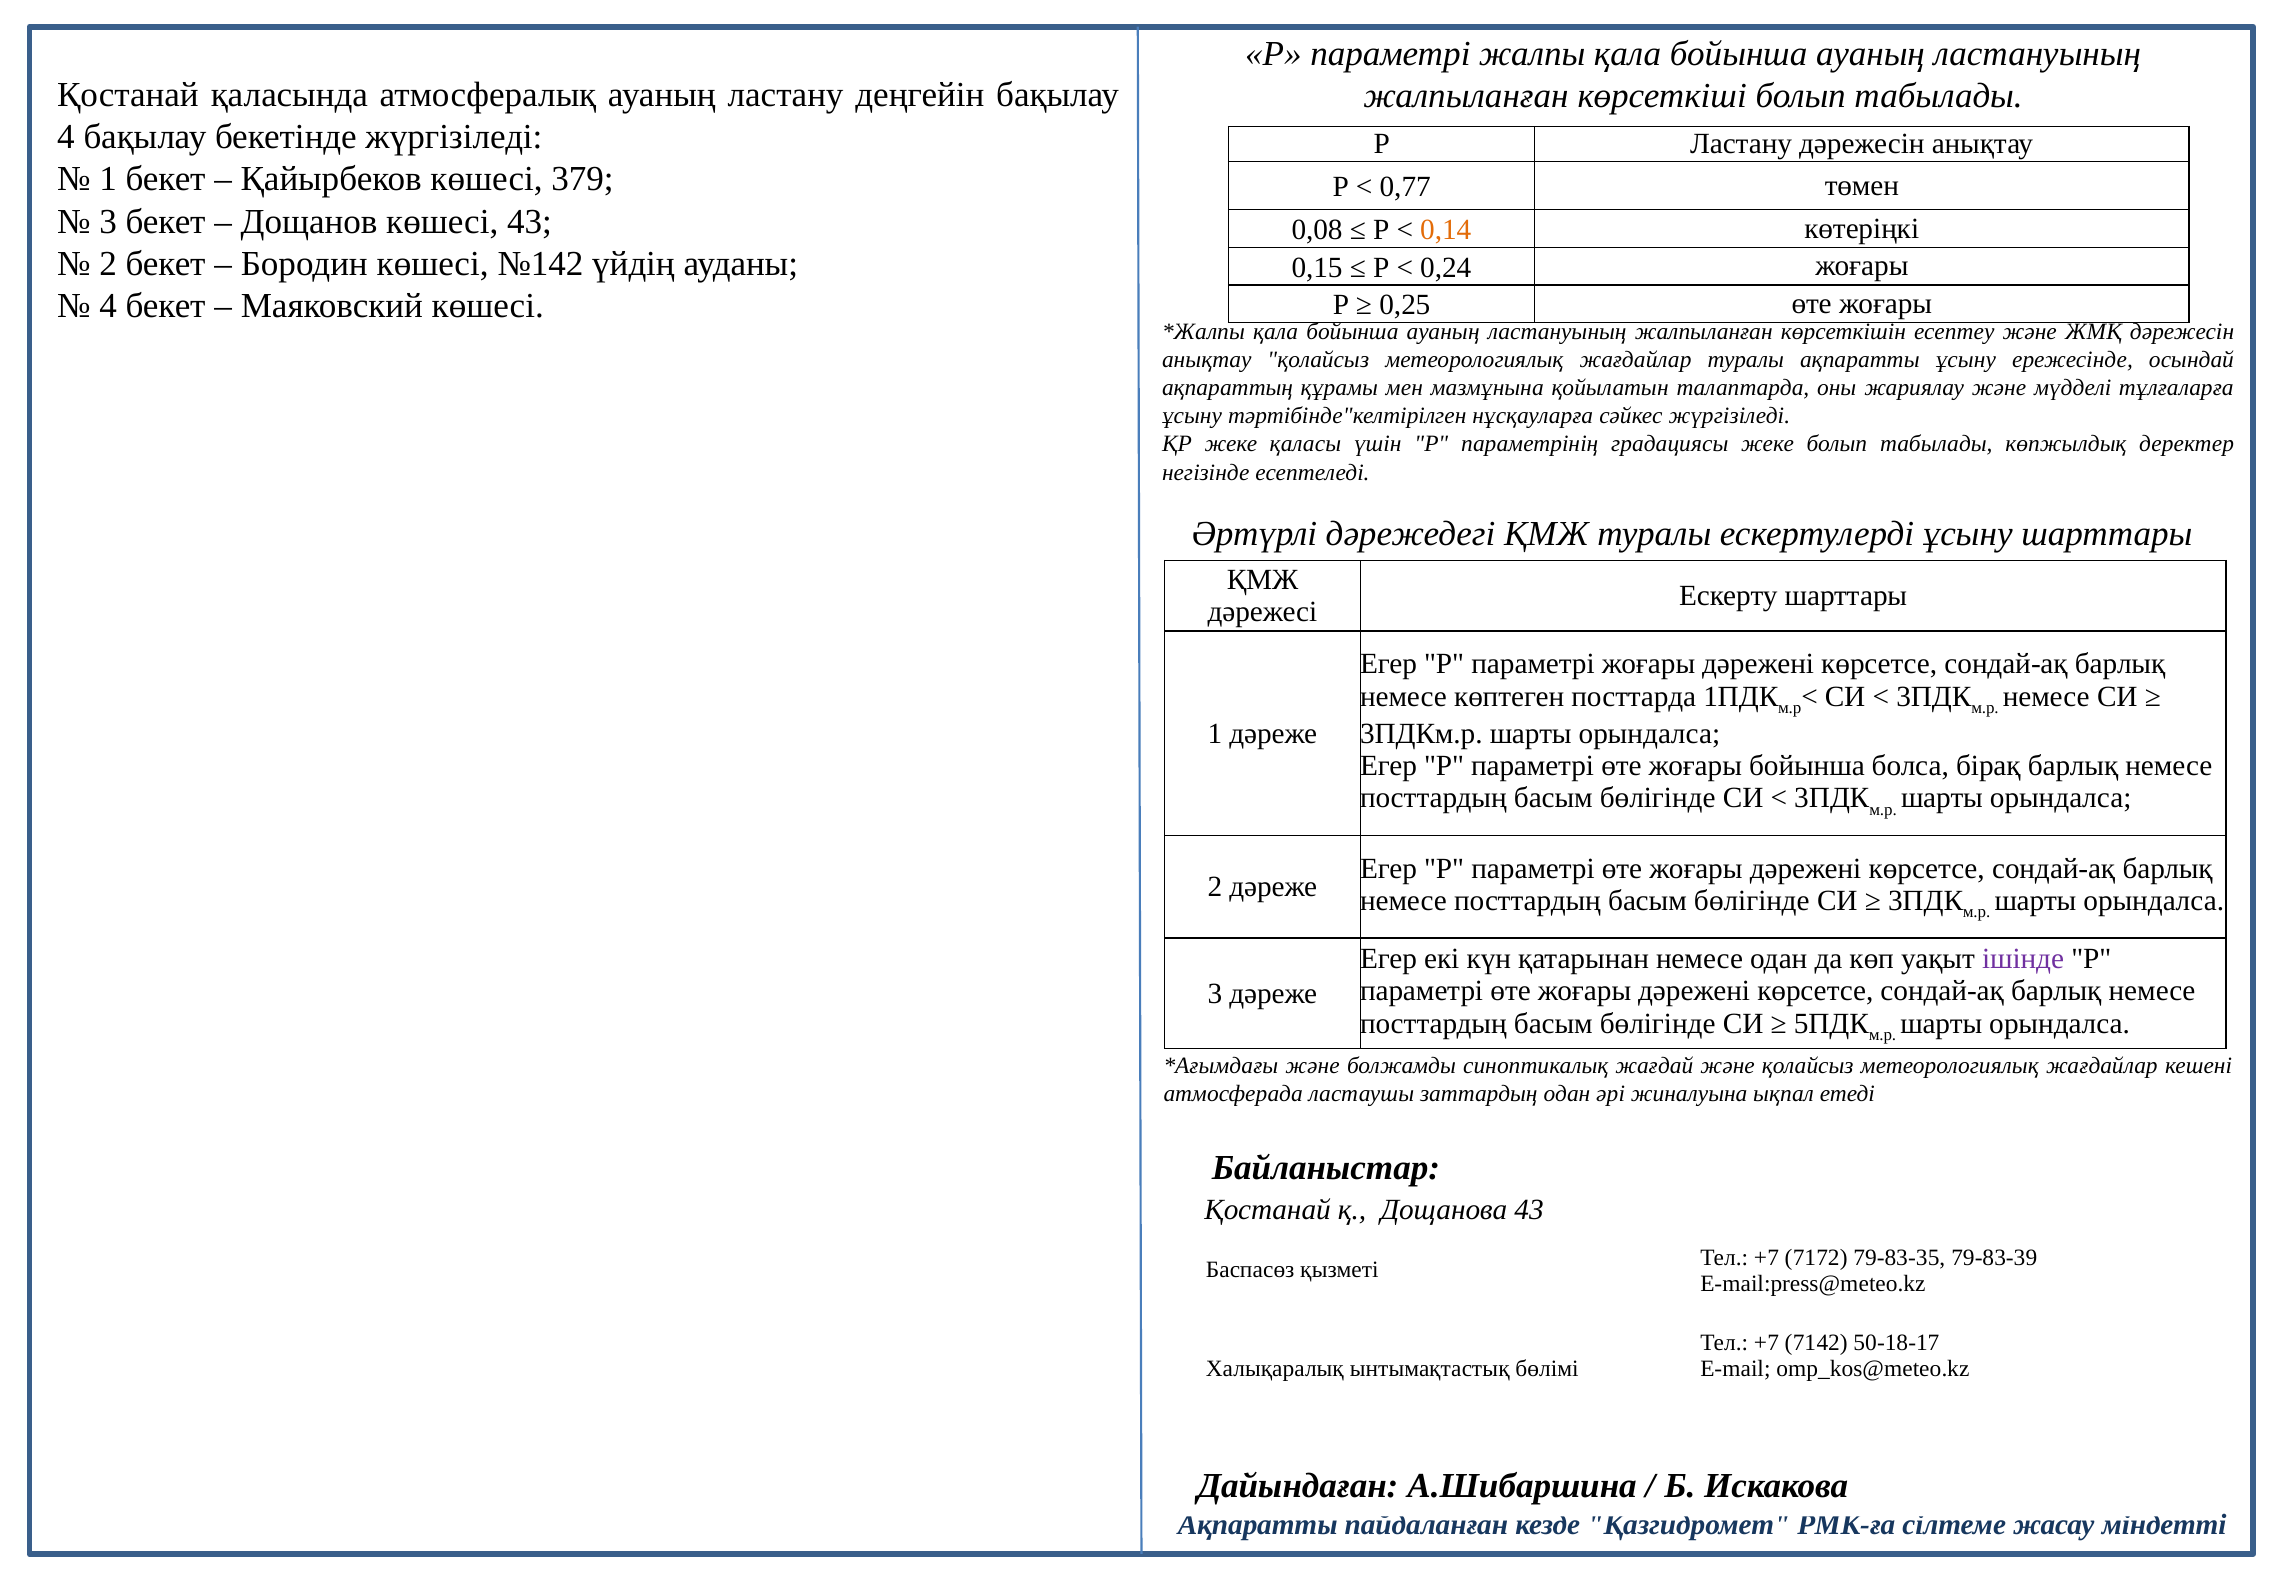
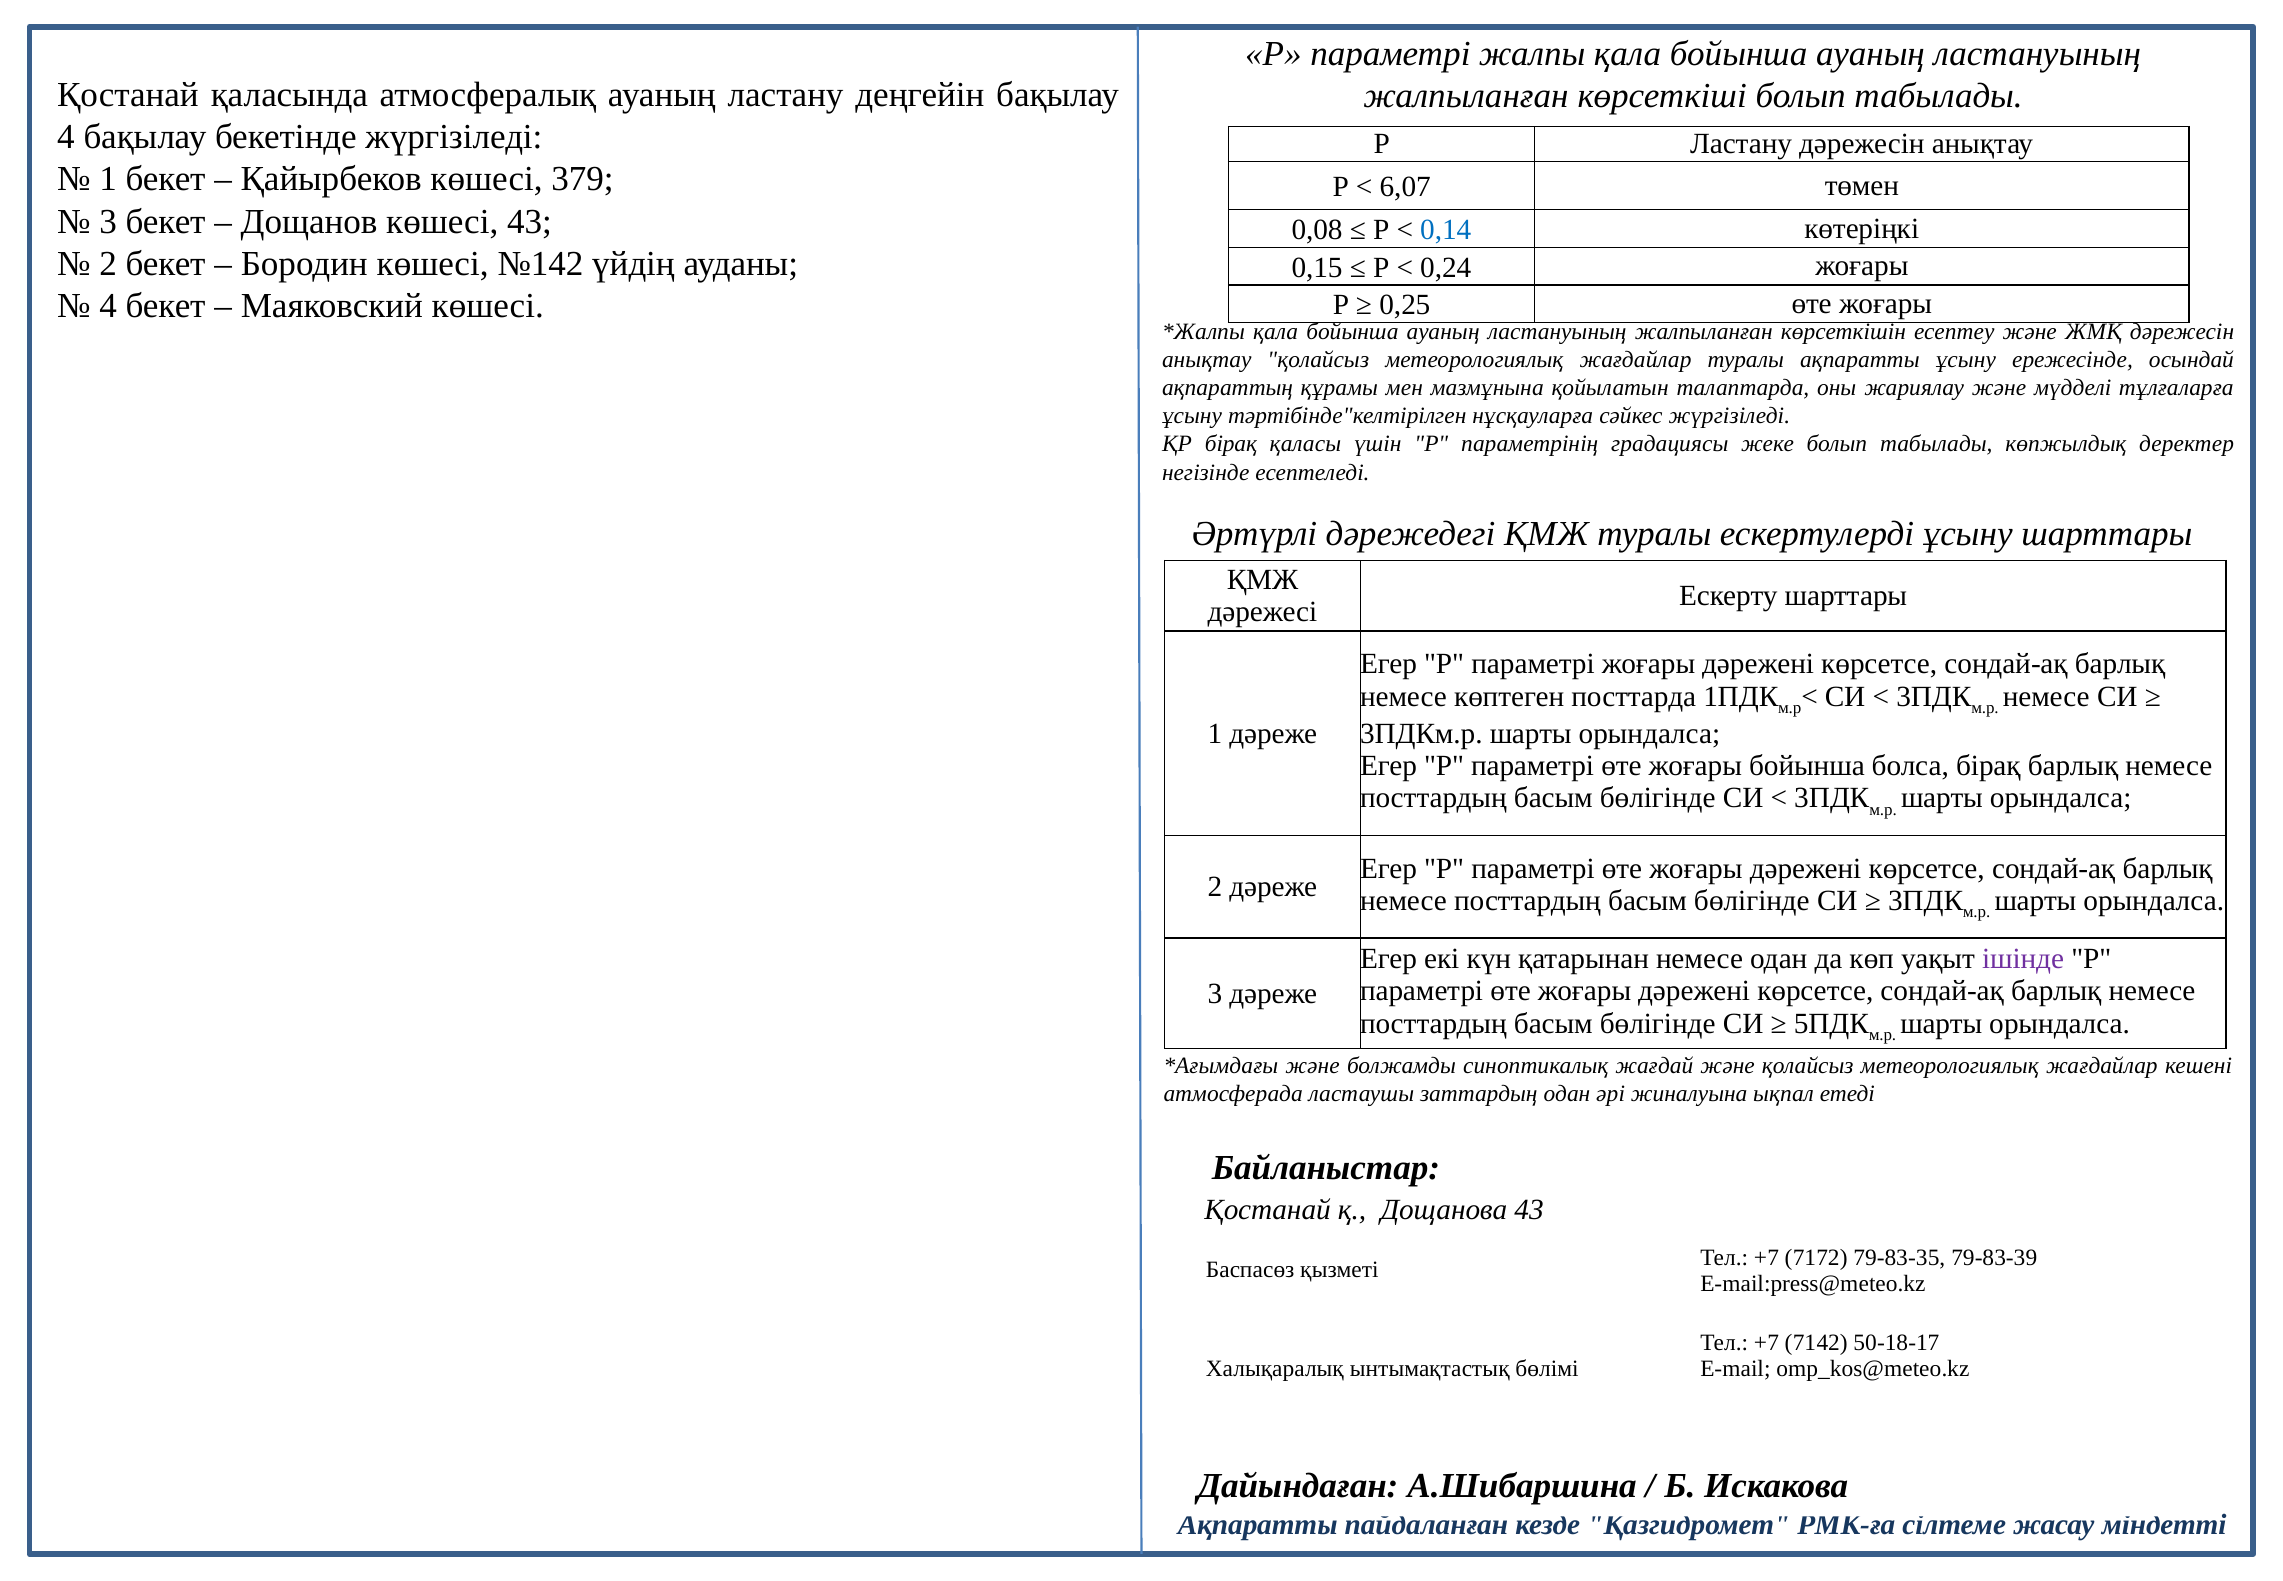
0,77: 0,77 -> 6,07
0,14 colour: orange -> blue
ҚР жеке: жеке -> бірақ
